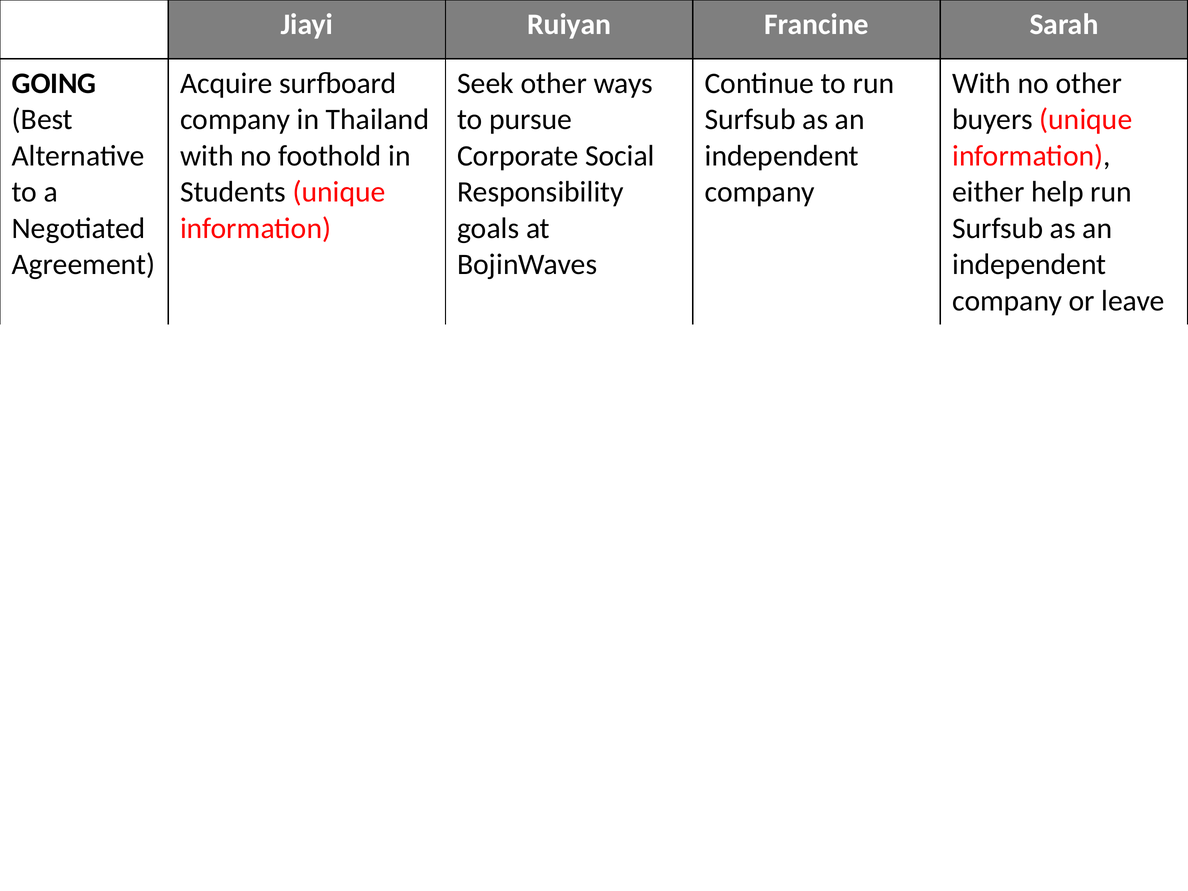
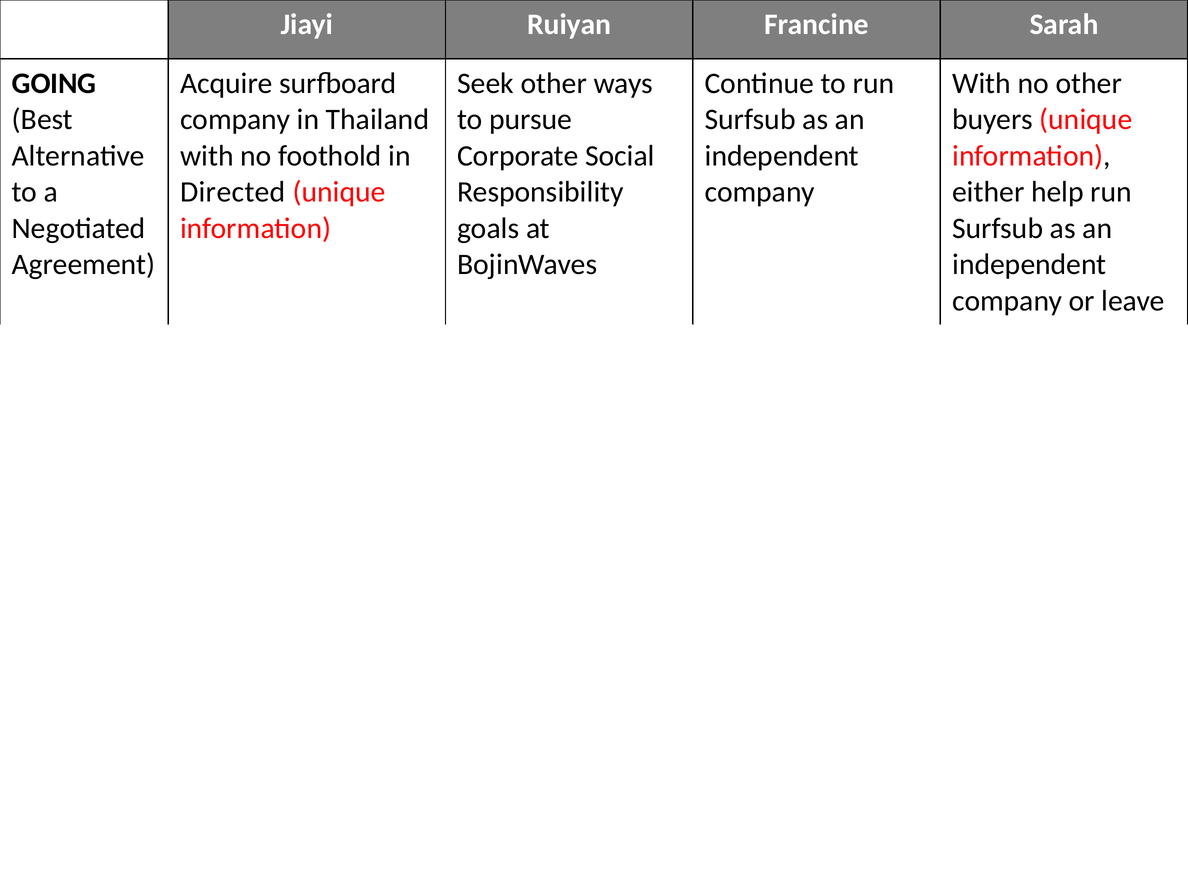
Students: Students -> Directed
